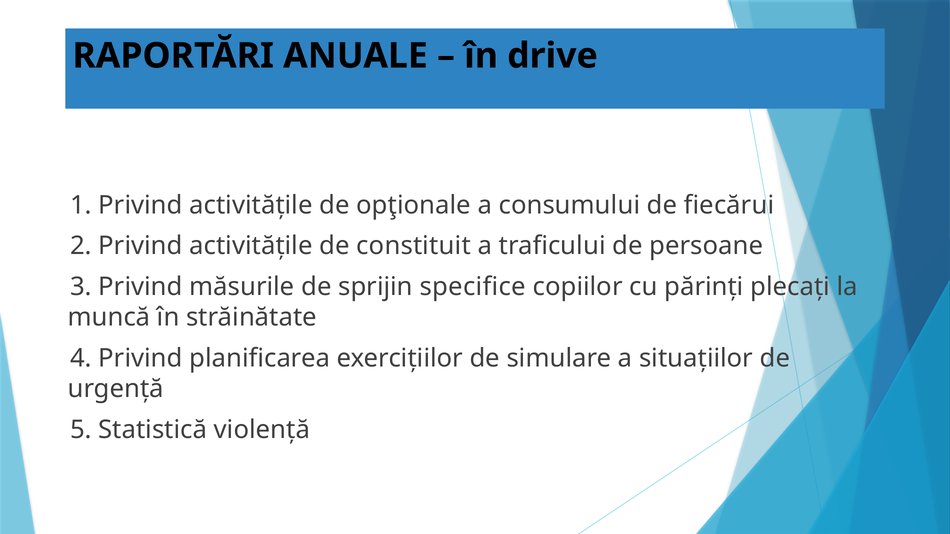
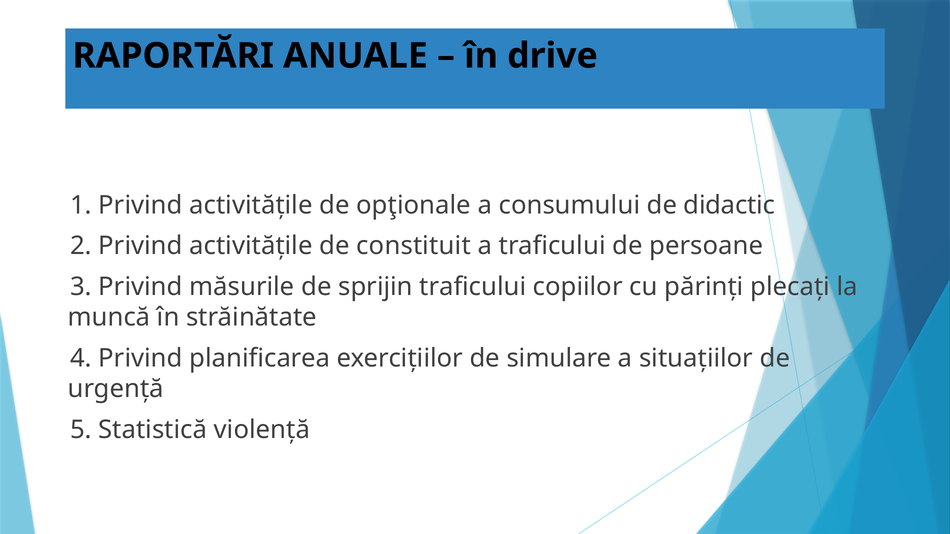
fiecărui: fiecărui -> didactic
sprijin specifice: specifice -> traficului
